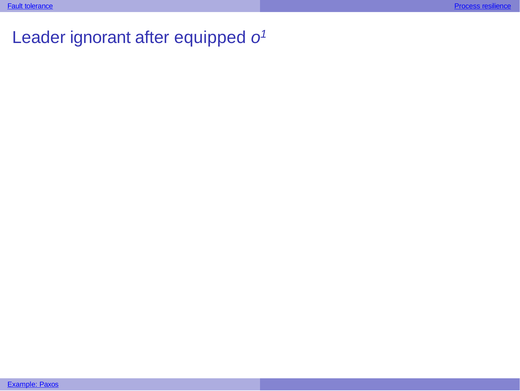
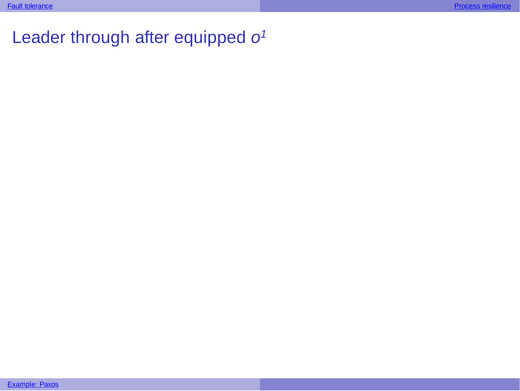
ignorant: ignorant -> through
